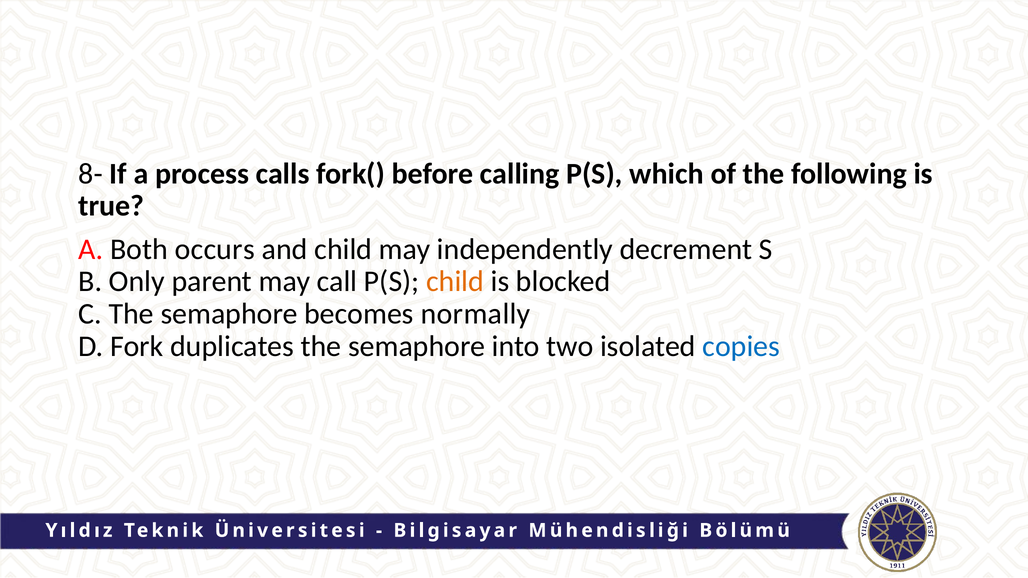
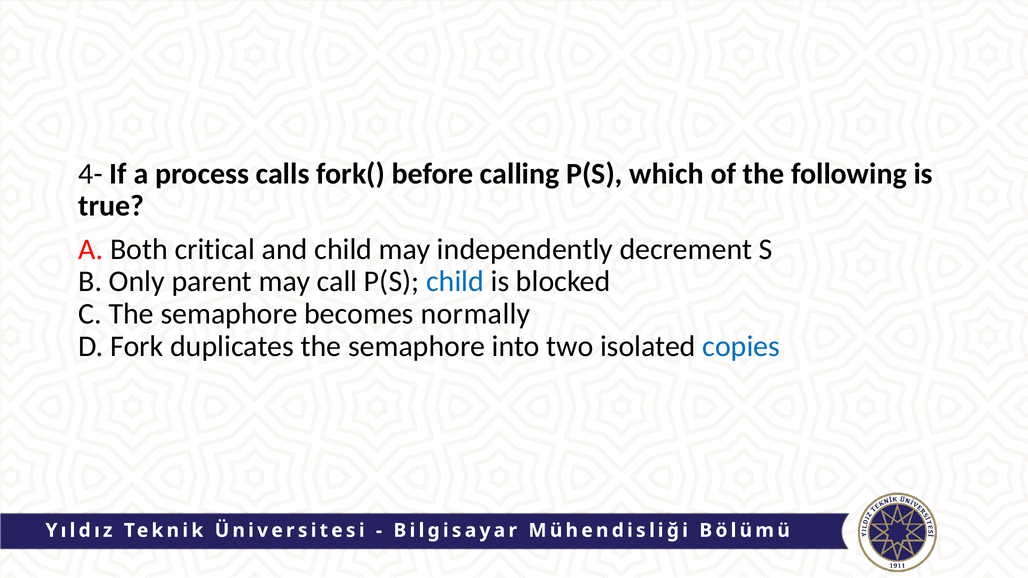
8-: 8- -> 4-
occurs: occurs -> critical
child at (455, 282) colour: orange -> blue
